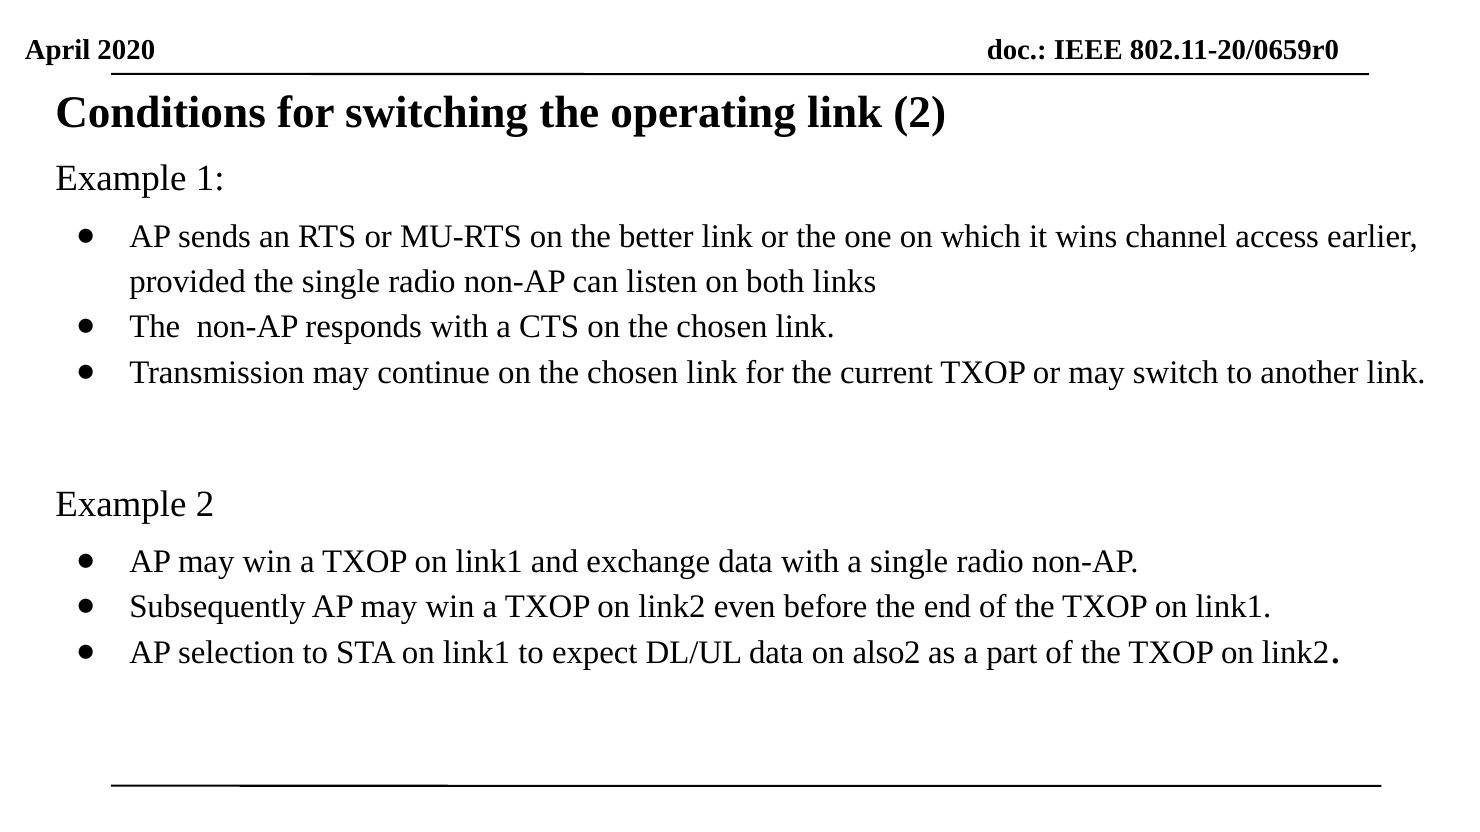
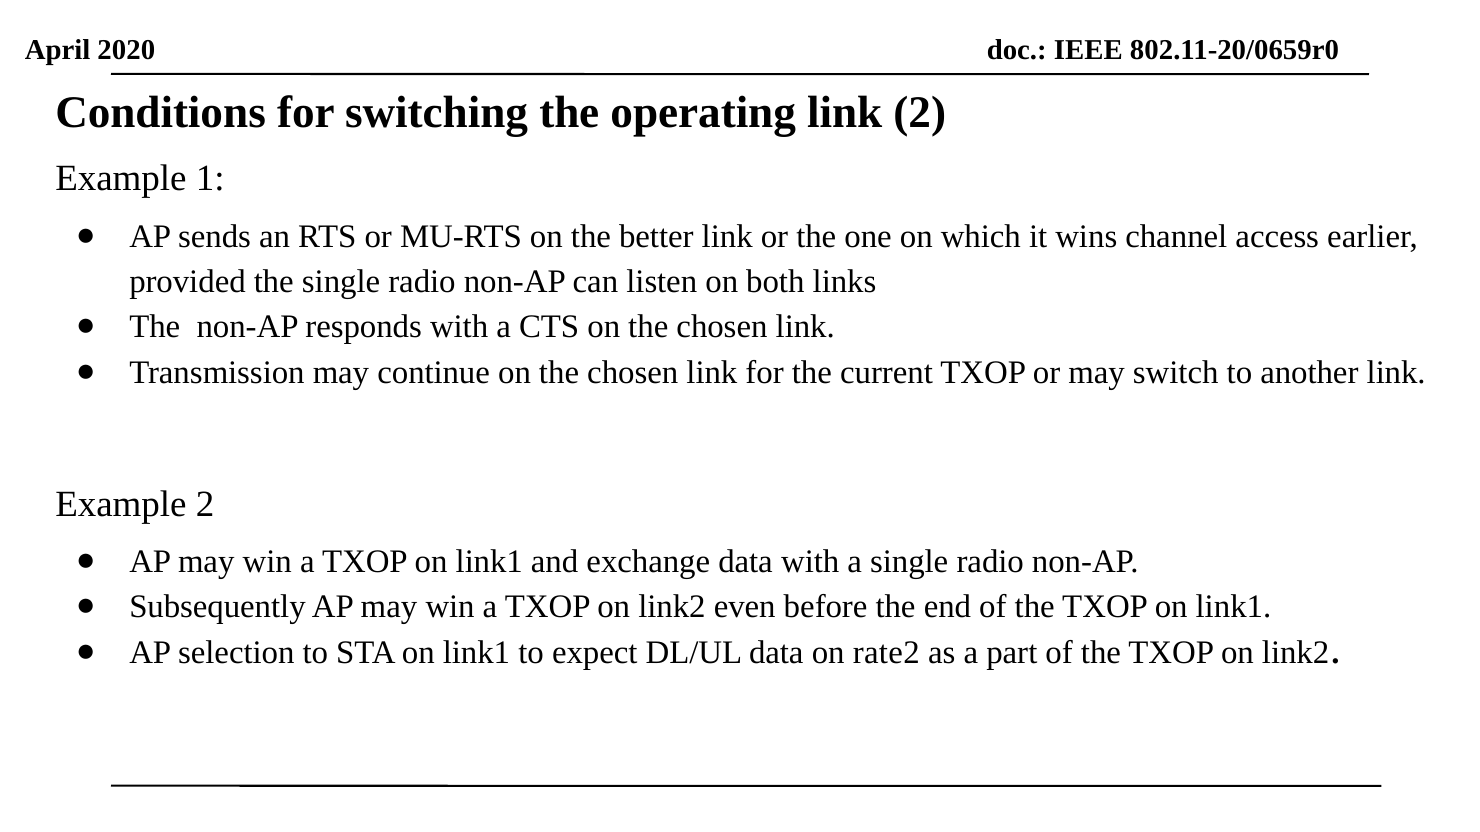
also2: also2 -> rate2
